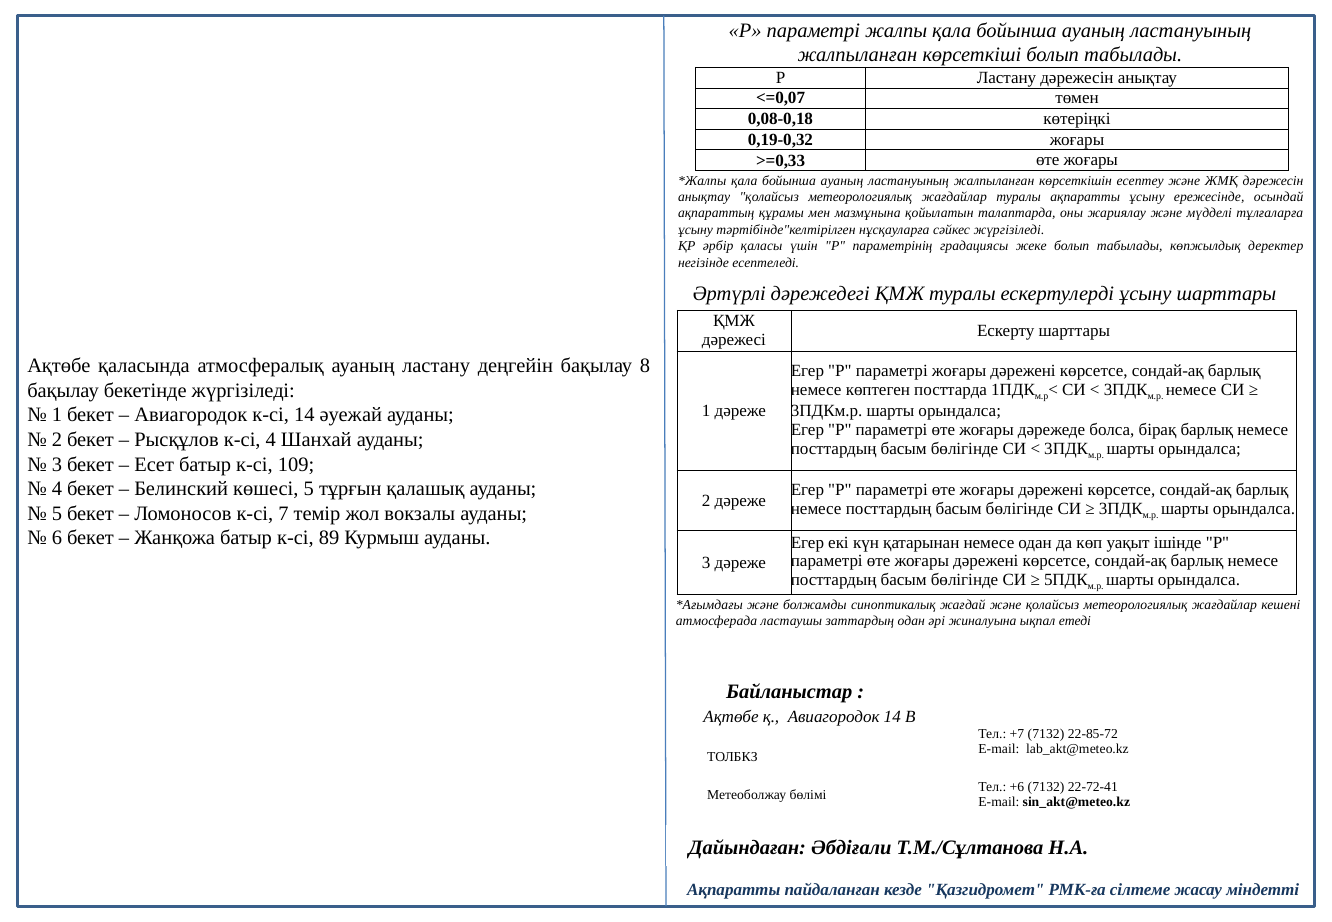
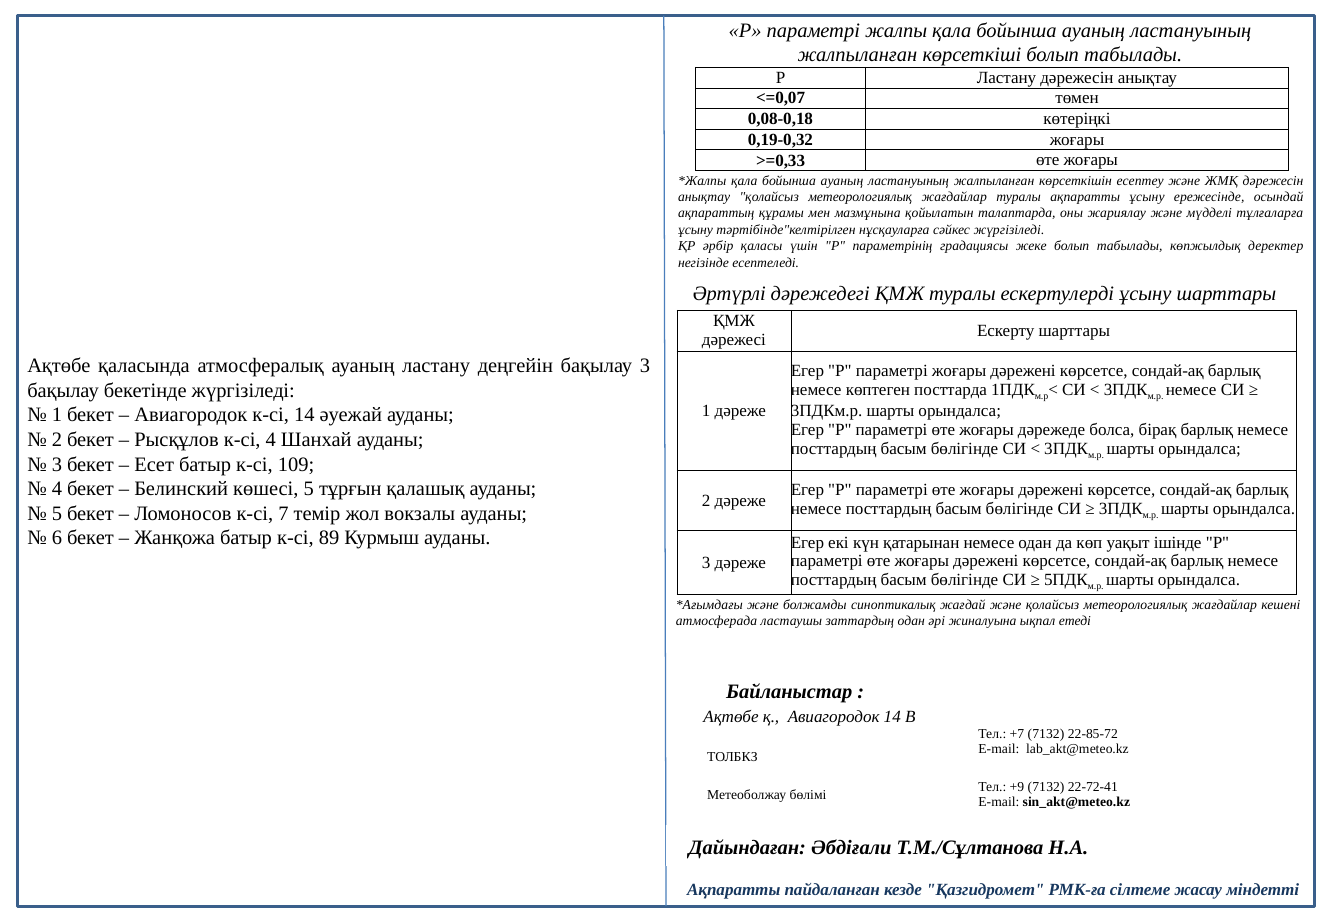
бақылау 8: 8 -> 3
+6: +6 -> +9
